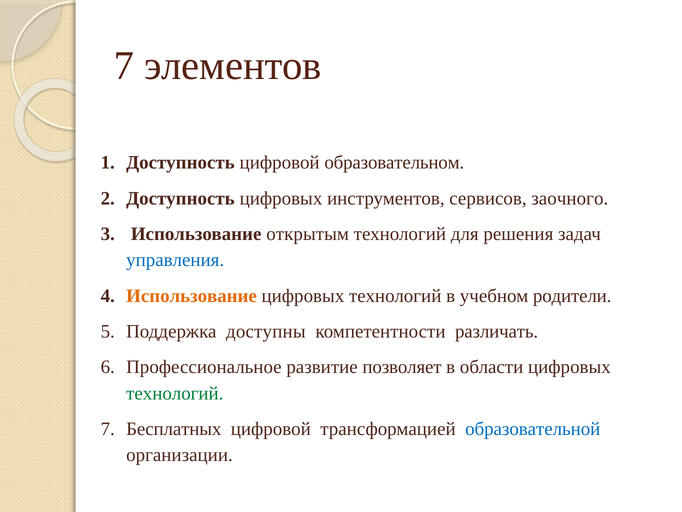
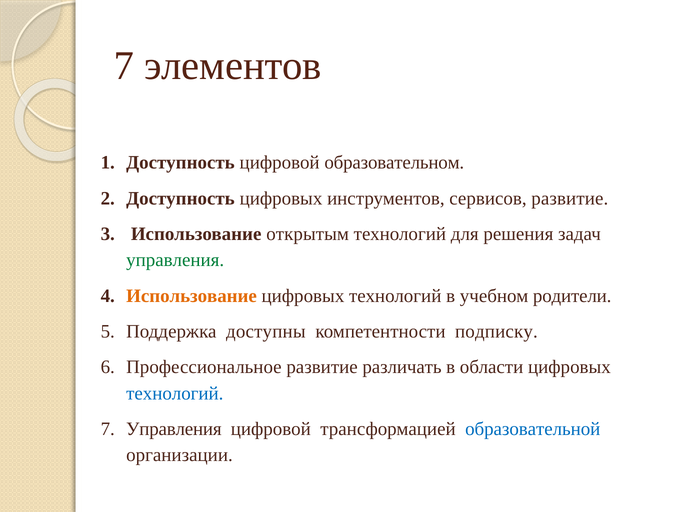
сервисов заочного: заочного -> развитие
управления at (175, 260) colour: blue -> green
различать: различать -> подписку
позволяет: позволяет -> различать
технологий at (175, 393) colour: green -> blue
7 Бесплатных: Бесплатных -> Управления
